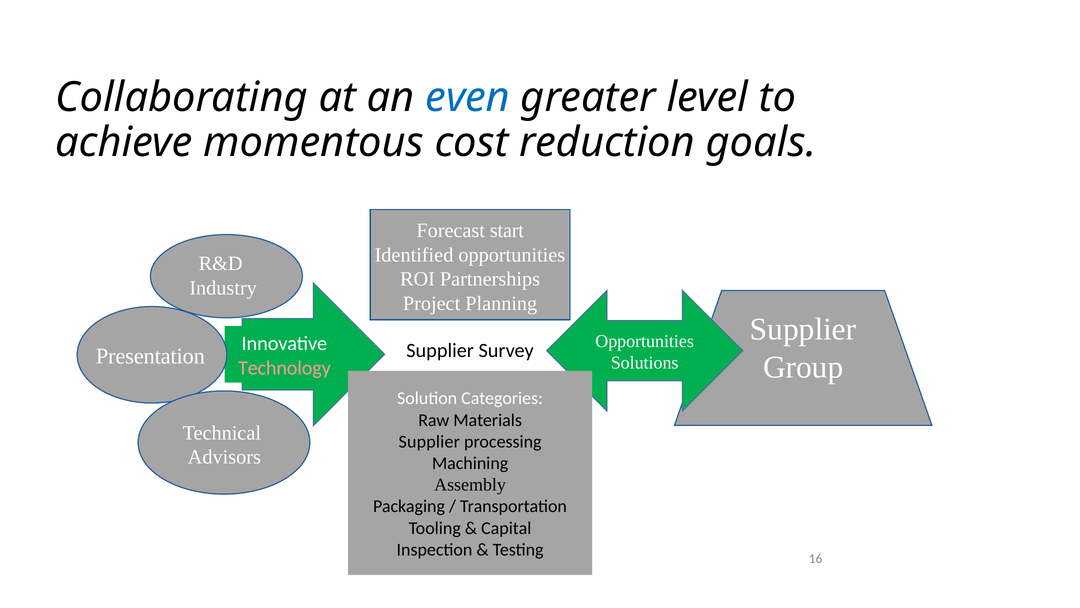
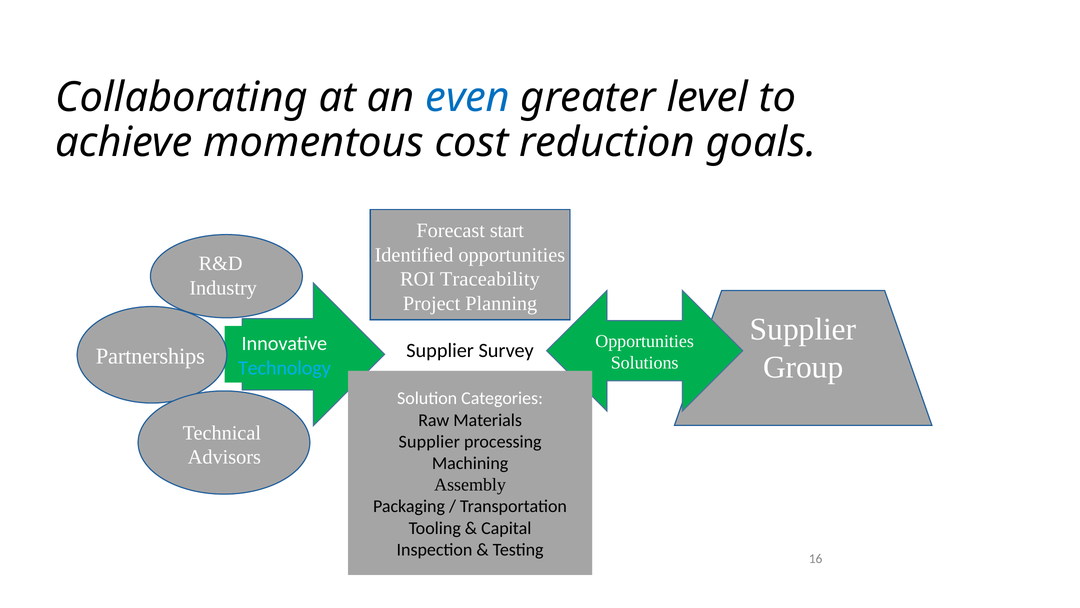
Partnerships: Partnerships -> Traceability
Presentation: Presentation -> Partnerships
Technology colour: pink -> light blue
